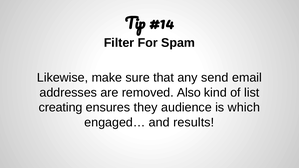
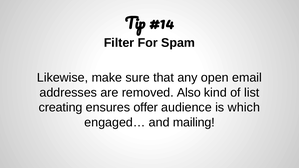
send: send -> open
they: they -> offer
results: results -> mailing
